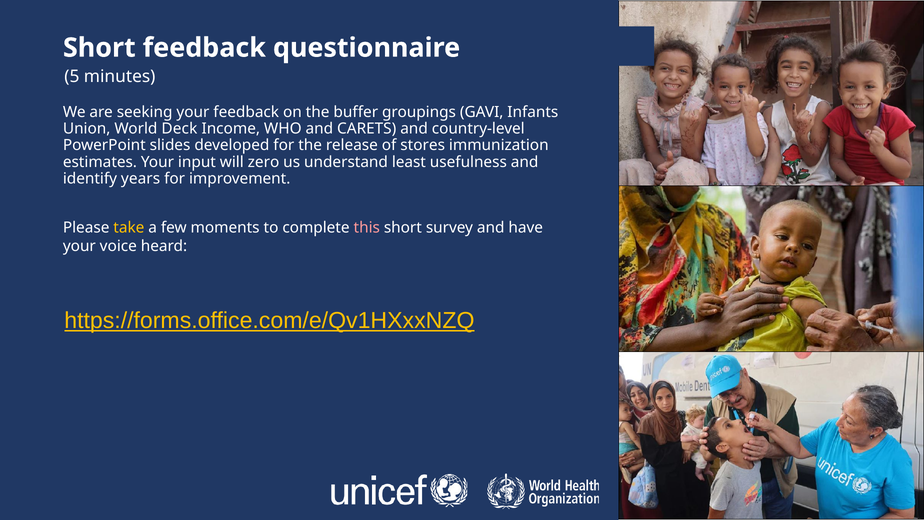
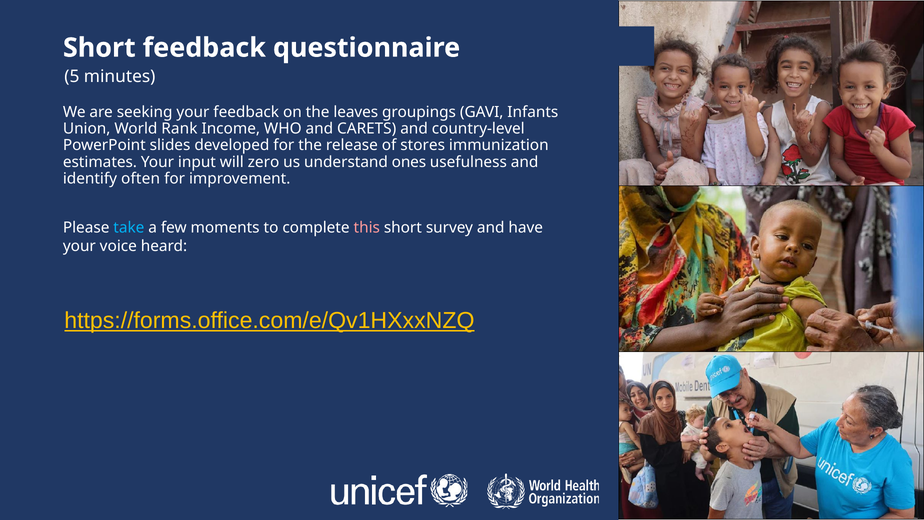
buffer: buffer -> leaves
Deck: Deck -> Rank
least: least -> ones
years: years -> often
take colour: yellow -> light blue
